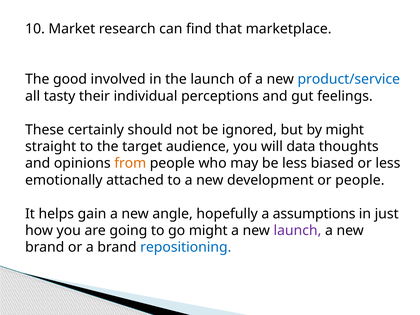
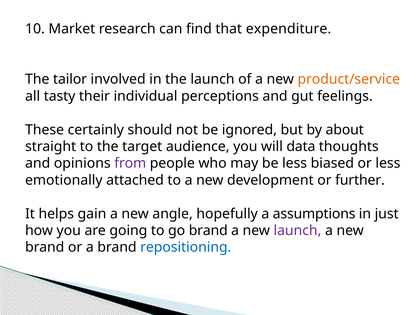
marketplace: marketplace -> expenditure
good: good -> tailor
product/service colour: blue -> orange
by might: might -> about
from colour: orange -> purple
or people: people -> further
go might: might -> brand
